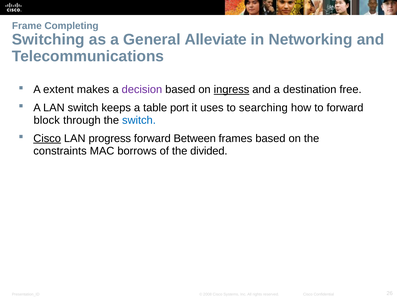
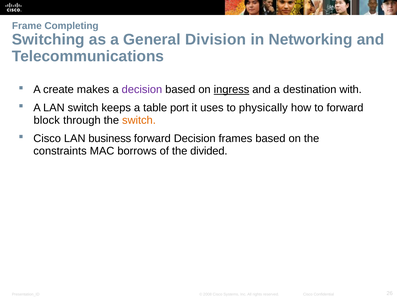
Alleviate: Alleviate -> Division
extent: extent -> create
free: free -> with
searching: searching -> physically
switch at (139, 120) colour: blue -> orange
Cisco at (47, 138) underline: present -> none
progress: progress -> business
forward Between: Between -> Decision
